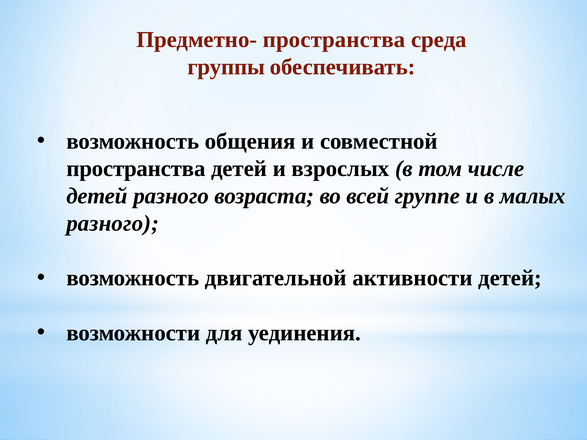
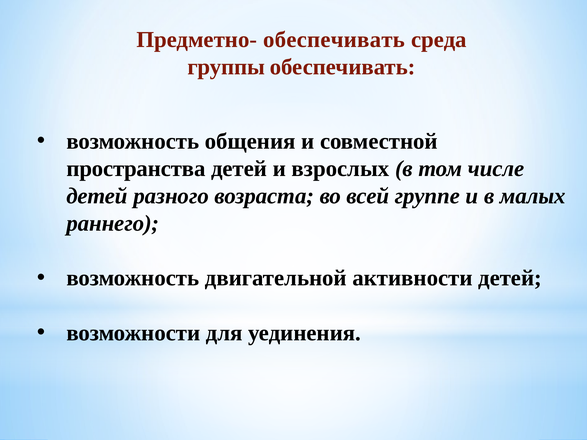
Предметно- пространства: пространства -> обеспечивать
разного at (113, 223): разного -> раннего
